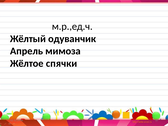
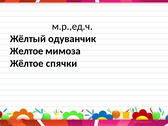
Апрель: Апрель -> Желтое
